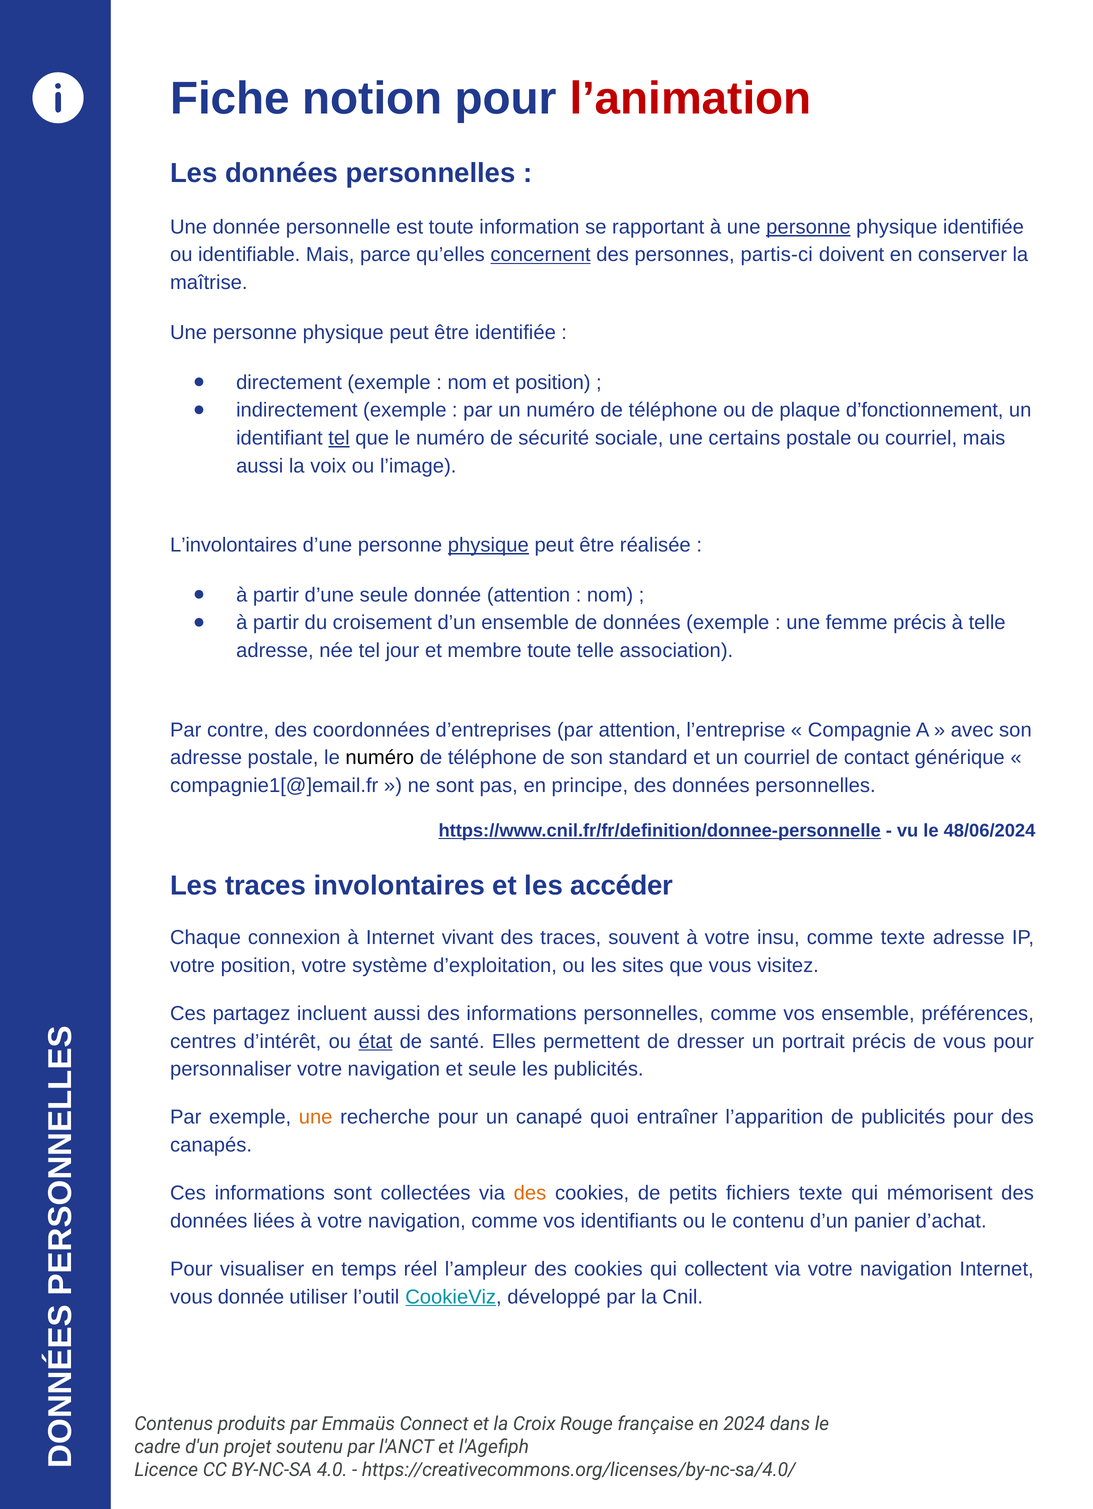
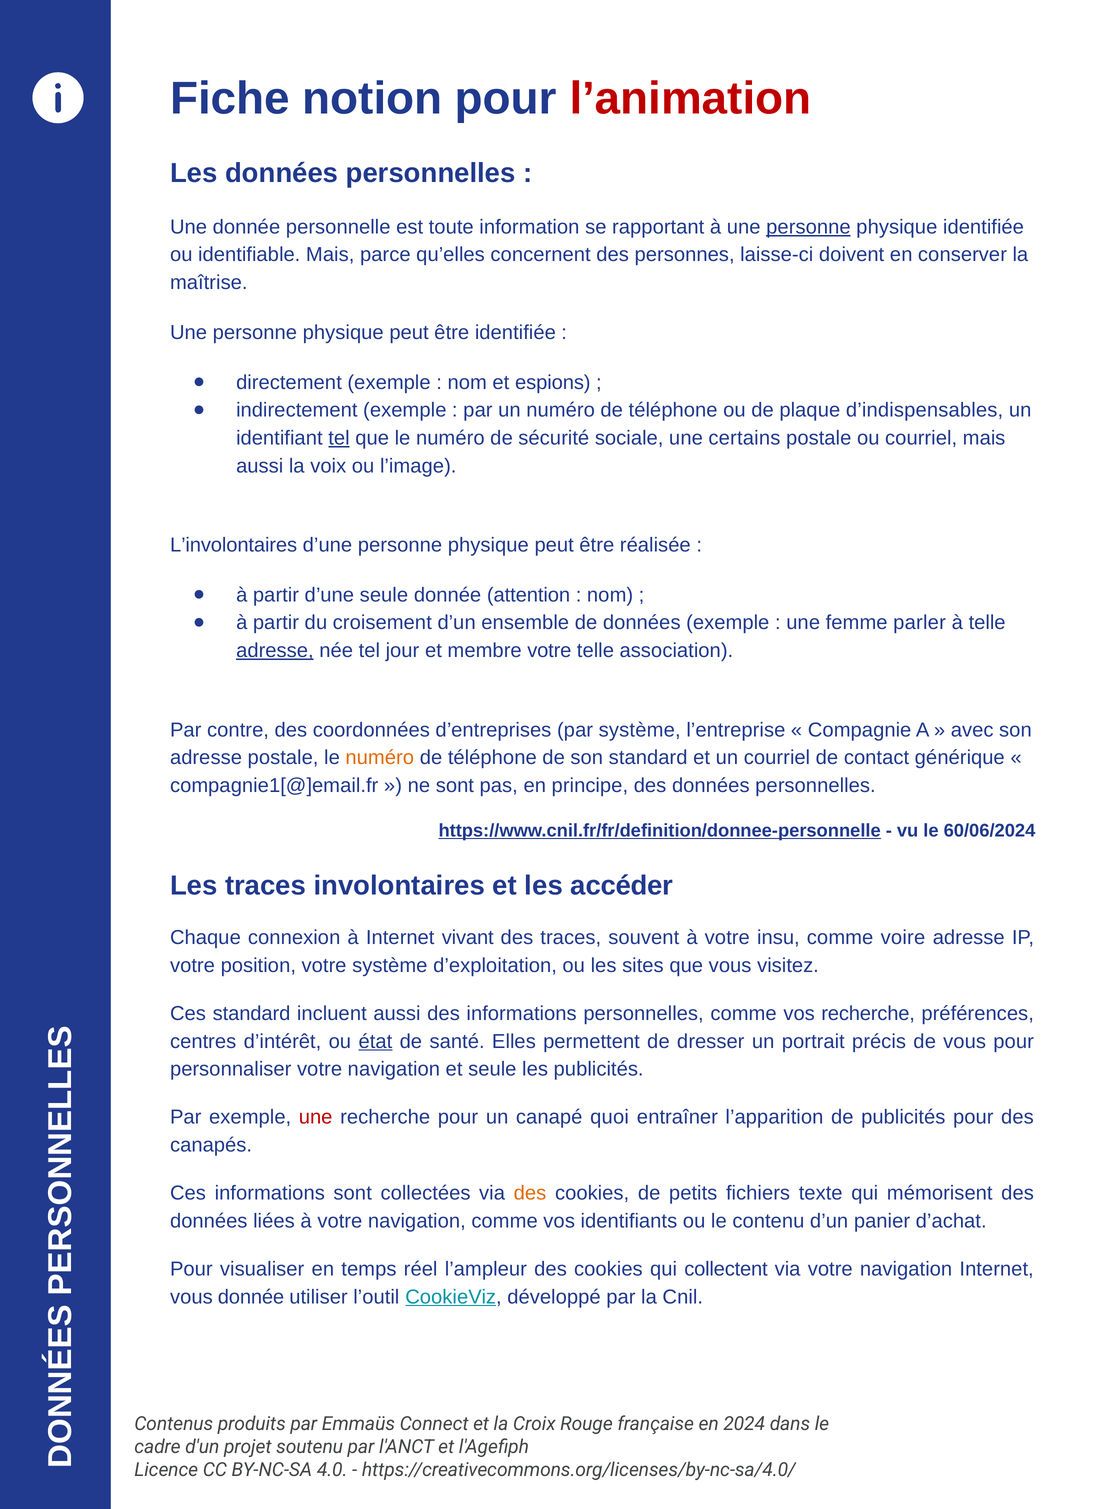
concernent underline: present -> none
partis-ci: partis-ci -> laisse-ci
et position: position -> espions
d’fonctionnement: d’fonctionnement -> d’indispensables
physique at (488, 545) underline: present -> none
femme précis: précis -> parler
adresse at (275, 651) underline: none -> present
membre toute: toute -> votre
par attention: attention -> système
numéro at (380, 758) colour: black -> orange
48/06/2024: 48/06/2024 -> 60/06/2024
comme texte: texte -> voire
Ces partagez: partagez -> standard
vos ensemble: ensemble -> recherche
une at (316, 1118) colour: orange -> red
